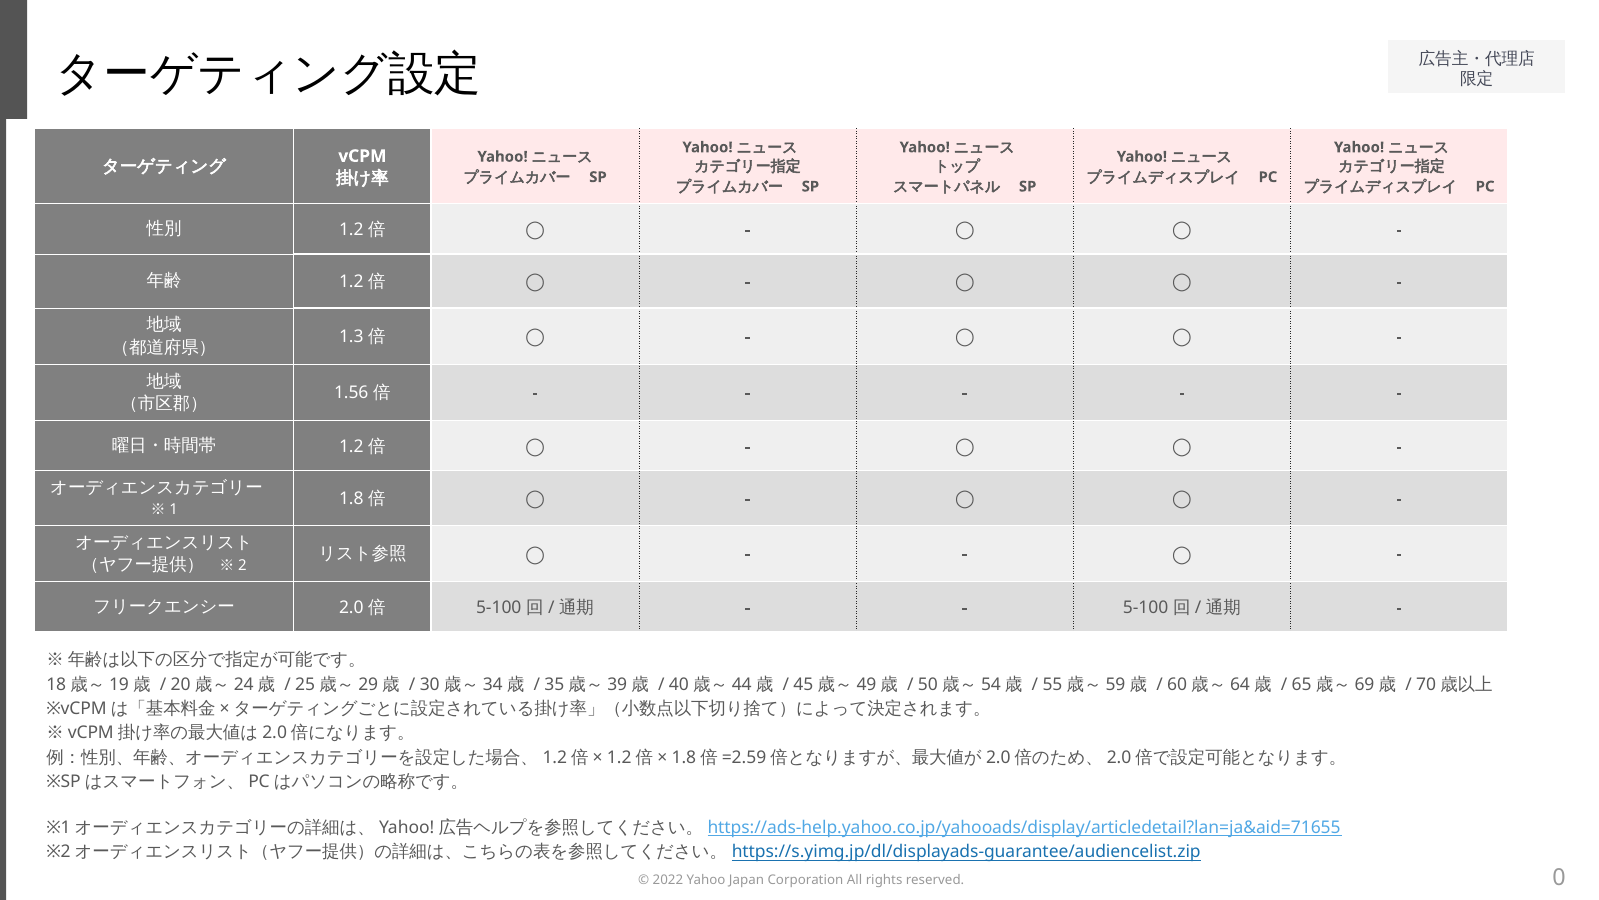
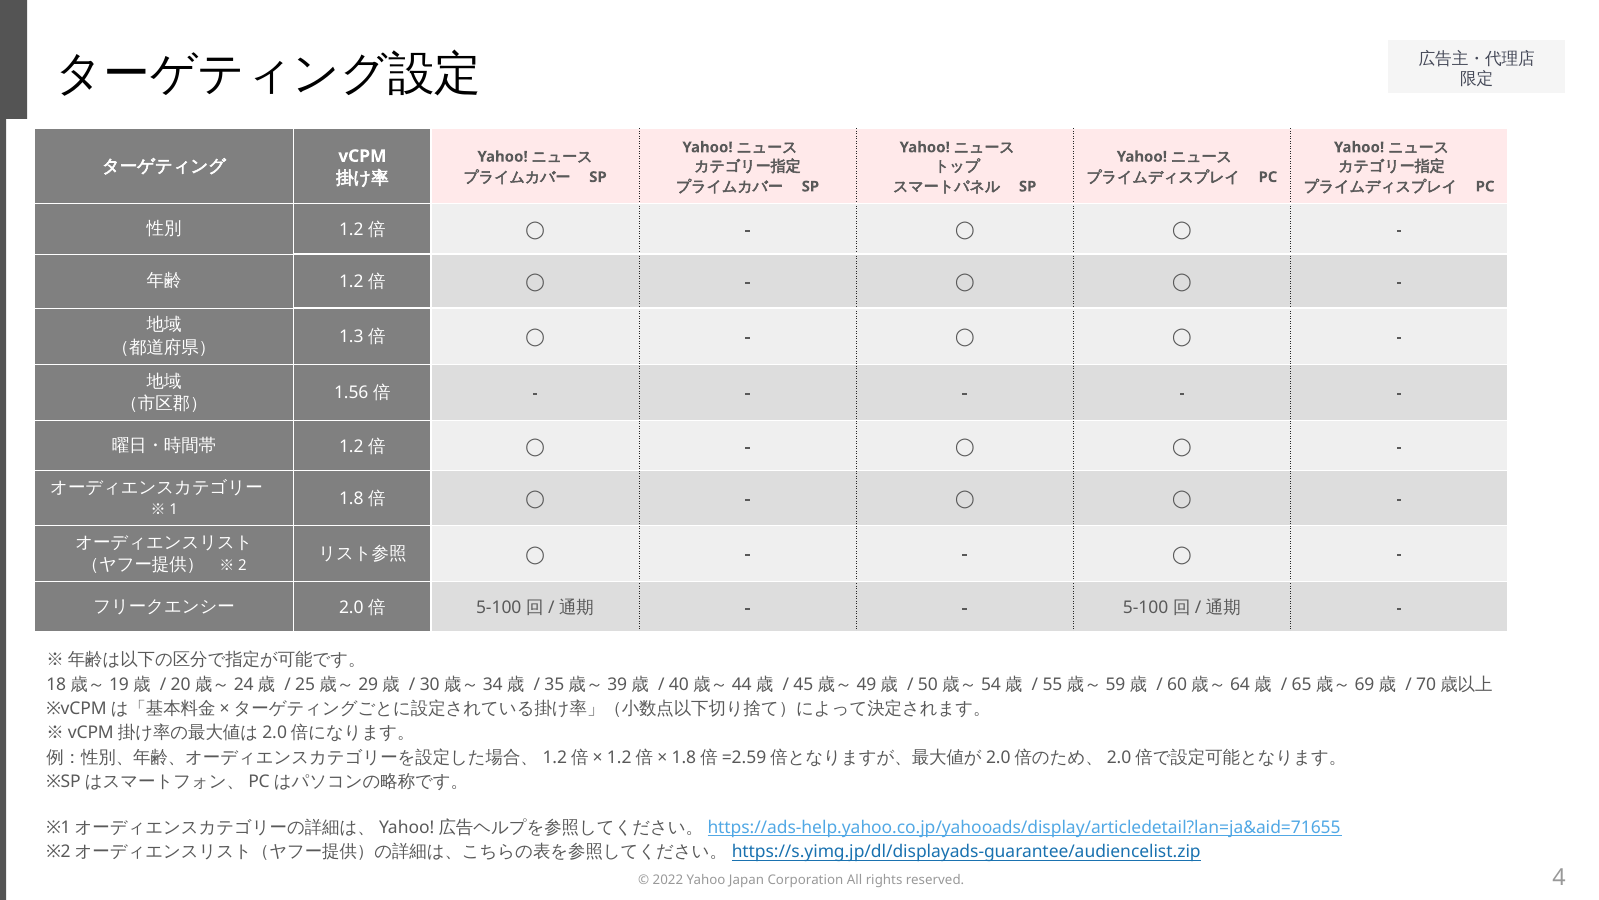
0: 0 -> 4
